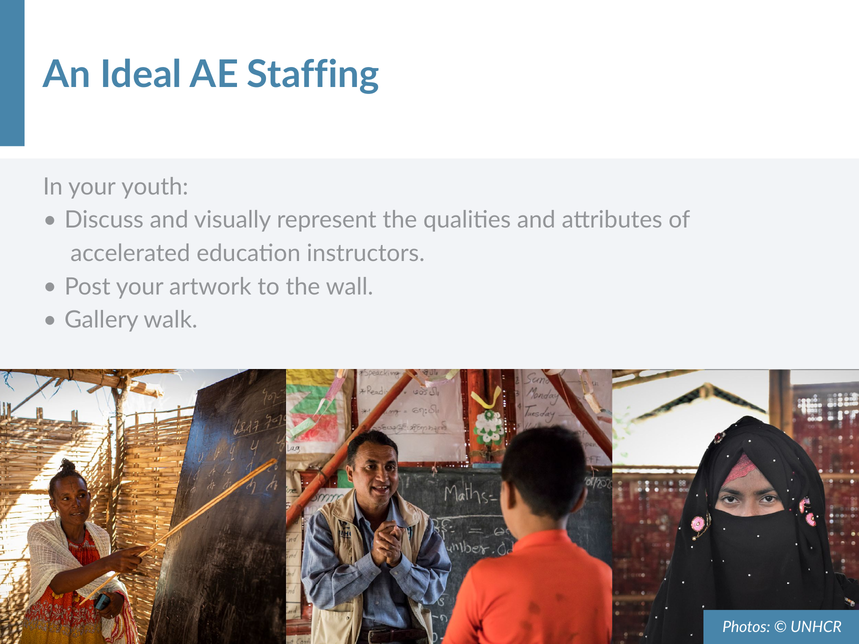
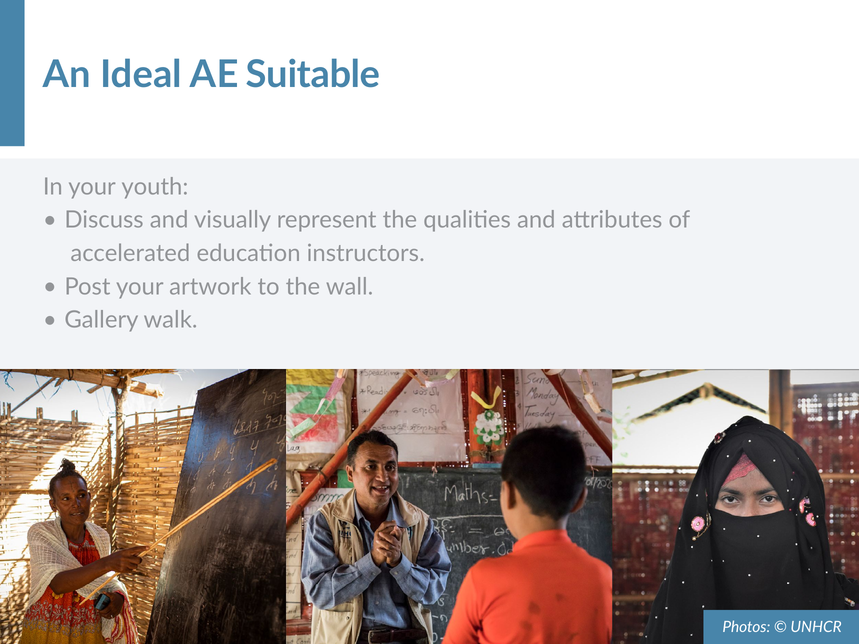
Staffing: Staffing -> Suitable
